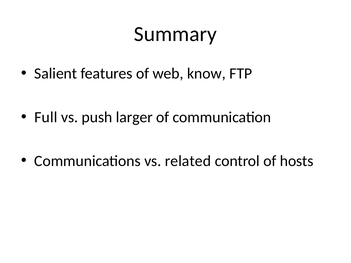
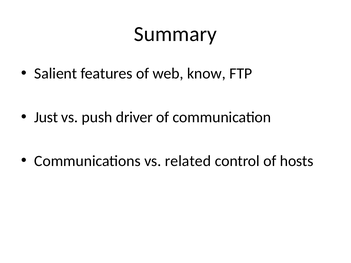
Full: Full -> Just
larger: larger -> driver
